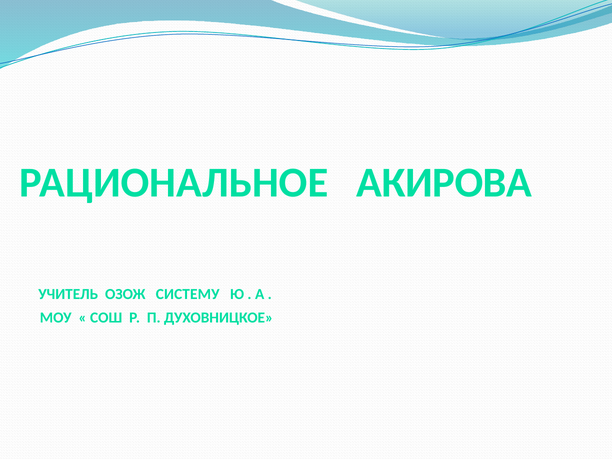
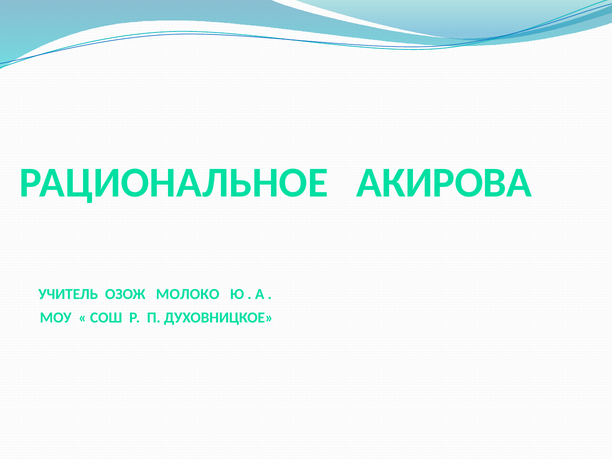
СИСТЕМУ: СИСТЕМУ -> МОЛОКО
